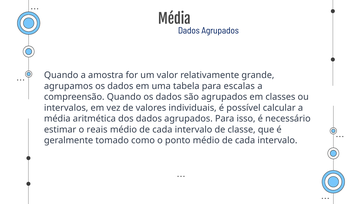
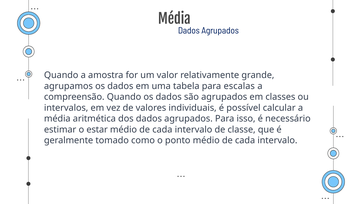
reais: reais -> estar
